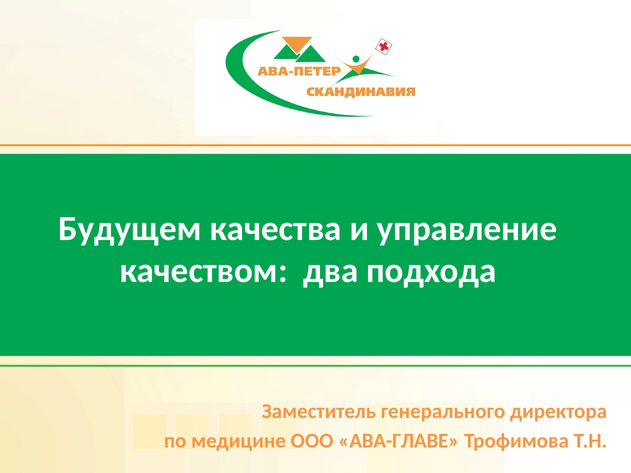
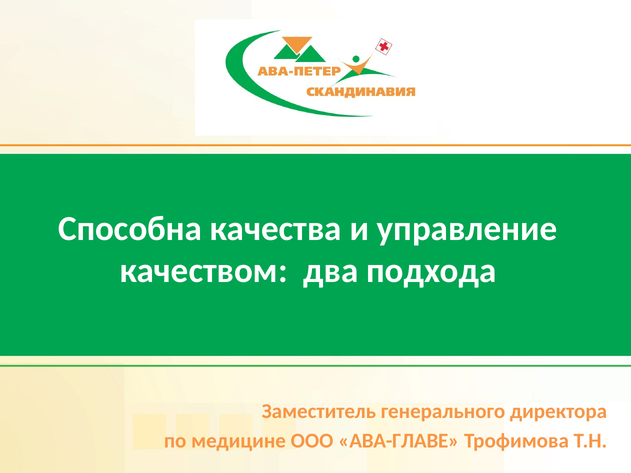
Будущем: Будущем -> Способна
